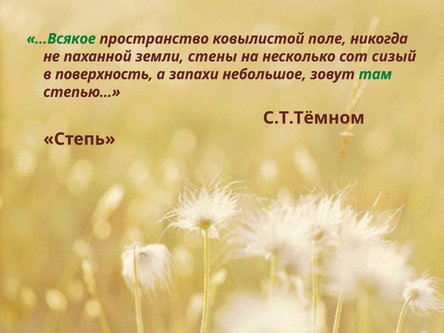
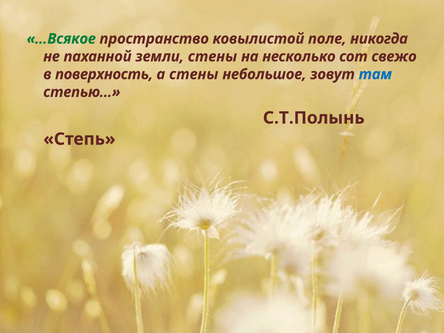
сизый: сизый -> свежо
а запахи: запахи -> стены
там colour: green -> blue
С.Т.Тёмном: С.Т.Тёмном -> С.Т.Полынь
